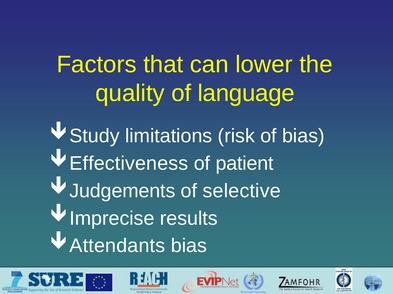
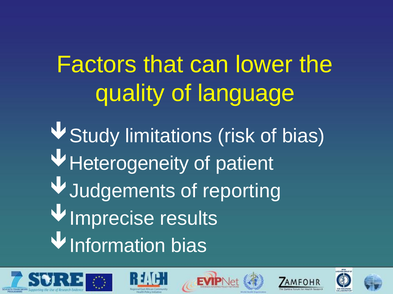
Effectiveness: Effectiveness -> Heterogeneity
selective: selective -> reporting
Attendants: Attendants -> Information
